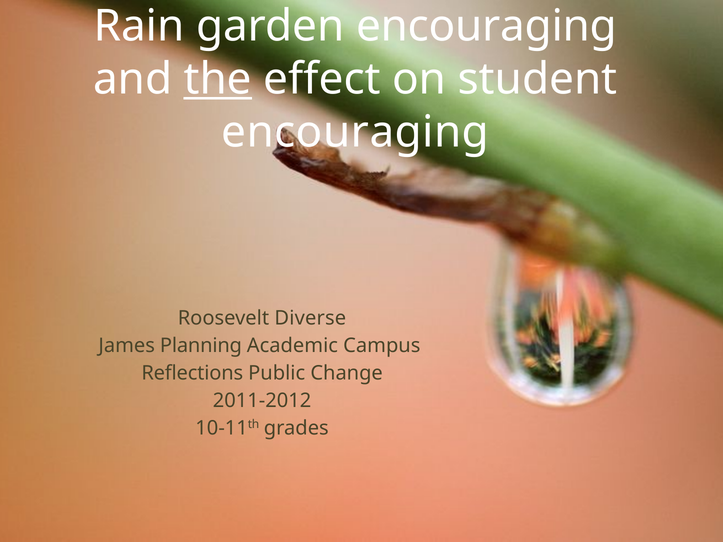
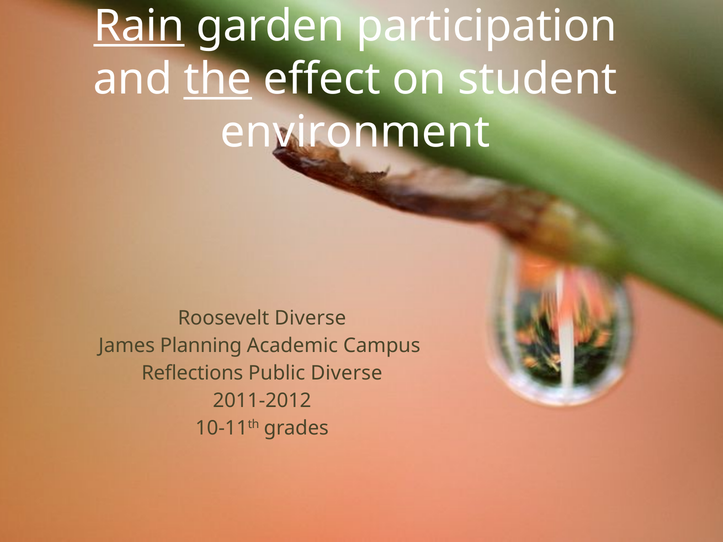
Rain underline: none -> present
garden encouraging: encouraging -> participation
encouraging at (355, 132): encouraging -> environment
Public Change: Change -> Diverse
